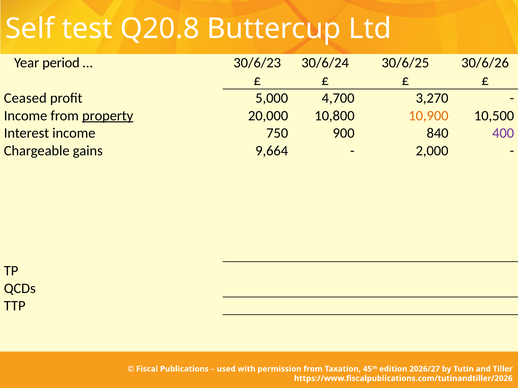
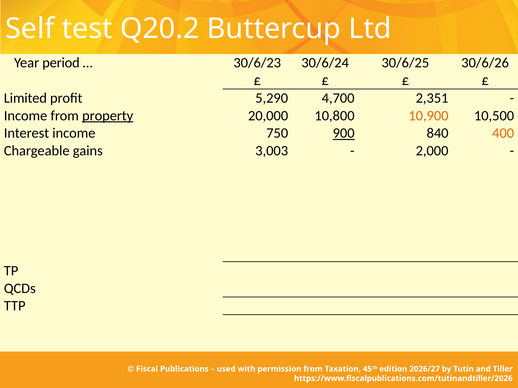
Q20.8: Q20.8 -> Q20.2
Ceased: Ceased -> Limited
5,000: 5,000 -> 5,290
3,270: 3,270 -> 2,351
900 underline: none -> present
400 colour: purple -> orange
9,664: 9,664 -> 3,003
